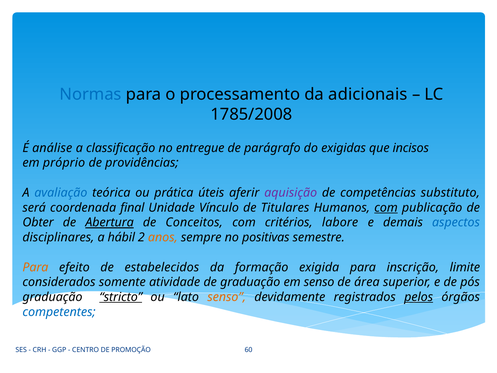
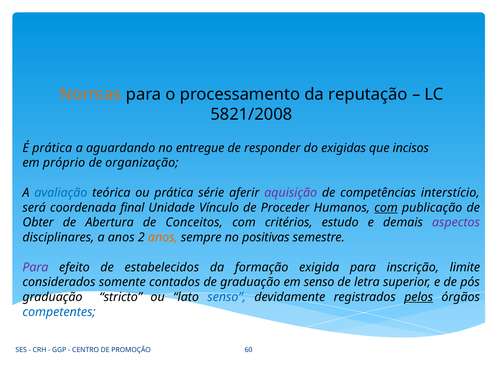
Normas colour: blue -> orange
adicionais: adicionais -> reputação
1785/2008: 1785/2008 -> 5821/2008
É análise: análise -> prática
classificação: classificação -> aguardando
parágrafo: parágrafo -> responder
providências: providências -> organização
úteis: úteis -> série
substituto: substituto -> interstício
Titulares: Titulares -> Proceder
Abertura underline: present -> none
labore: labore -> estudo
aspectos colour: blue -> purple
a hábil: hábil -> anos
Para at (35, 267) colour: orange -> purple
atividade: atividade -> contados
área: área -> letra
stricto underline: present -> none
senso at (227, 297) colour: orange -> blue
